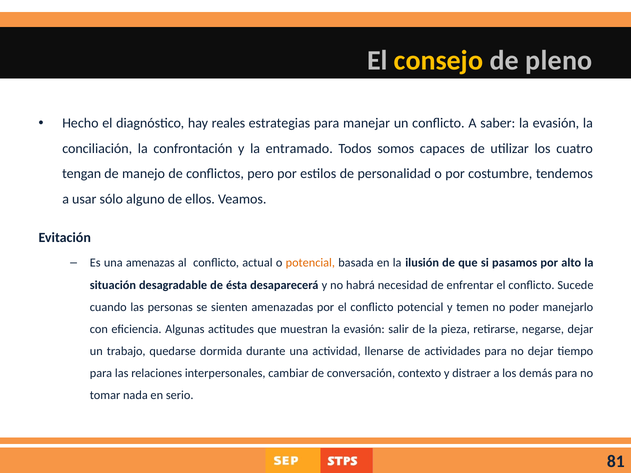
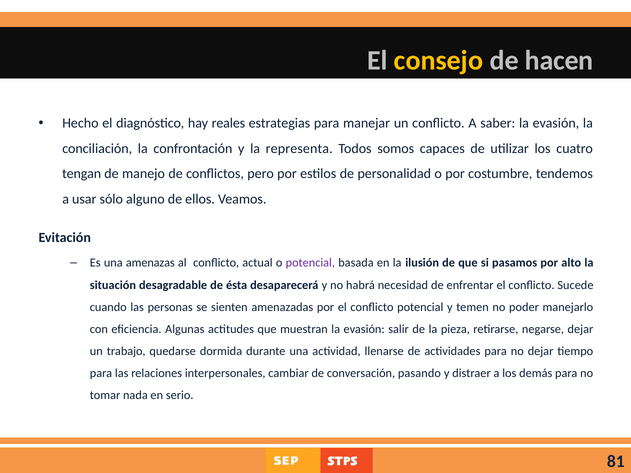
pleno: pleno -> hacen
entramado: entramado -> representa
potencial at (310, 263) colour: orange -> purple
contexto: contexto -> pasando
